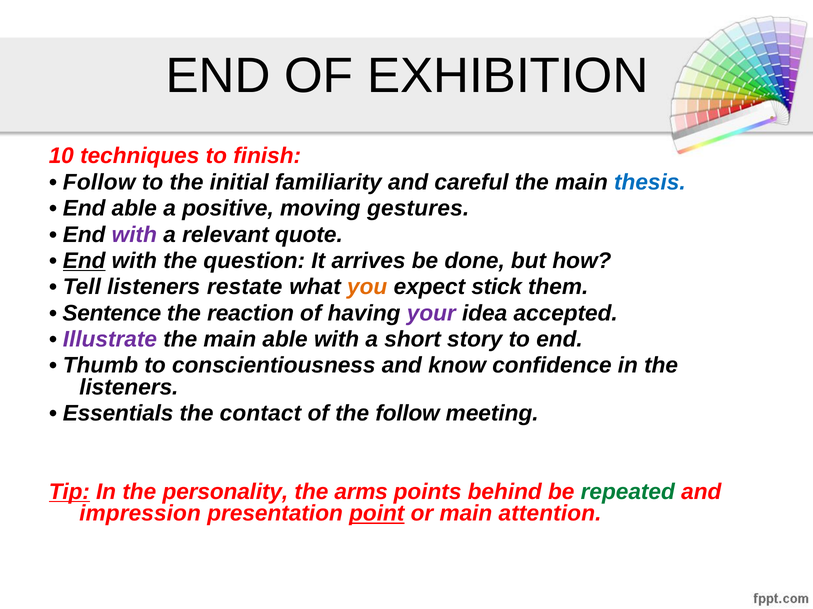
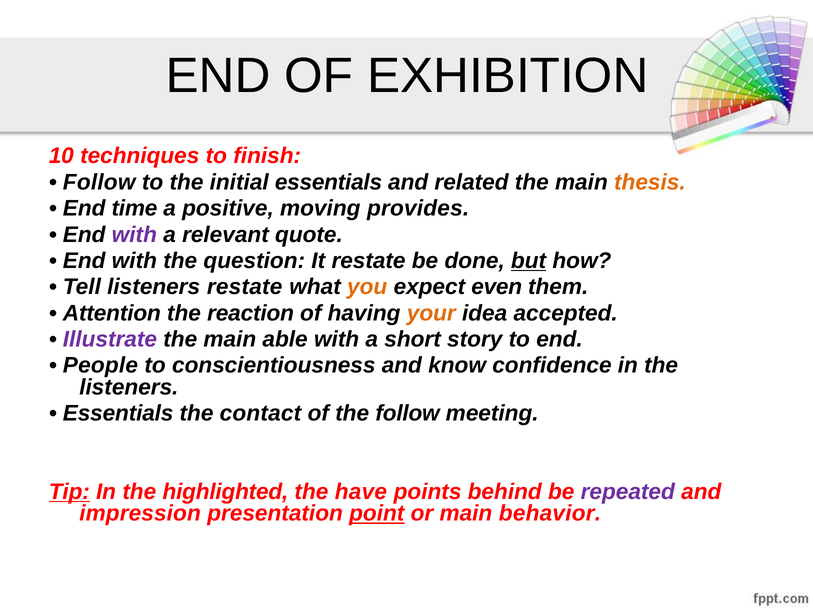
initial familiarity: familiarity -> essentials
careful: careful -> related
thesis colour: blue -> orange
End able: able -> time
gestures: gestures -> provides
End at (84, 261) underline: present -> none
It arrives: arrives -> restate
but underline: none -> present
stick: stick -> even
Sentence: Sentence -> Attention
your colour: purple -> orange
Thumb: Thumb -> People
personality: personality -> highlighted
arms: arms -> have
repeated colour: green -> purple
attention: attention -> behavior
